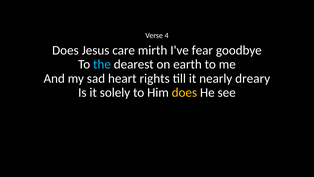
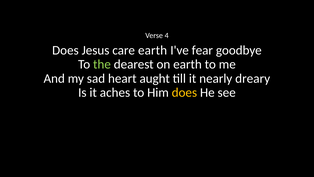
care mirth: mirth -> earth
the colour: light blue -> light green
rights: rights -> aught
solely: solely -> aches
